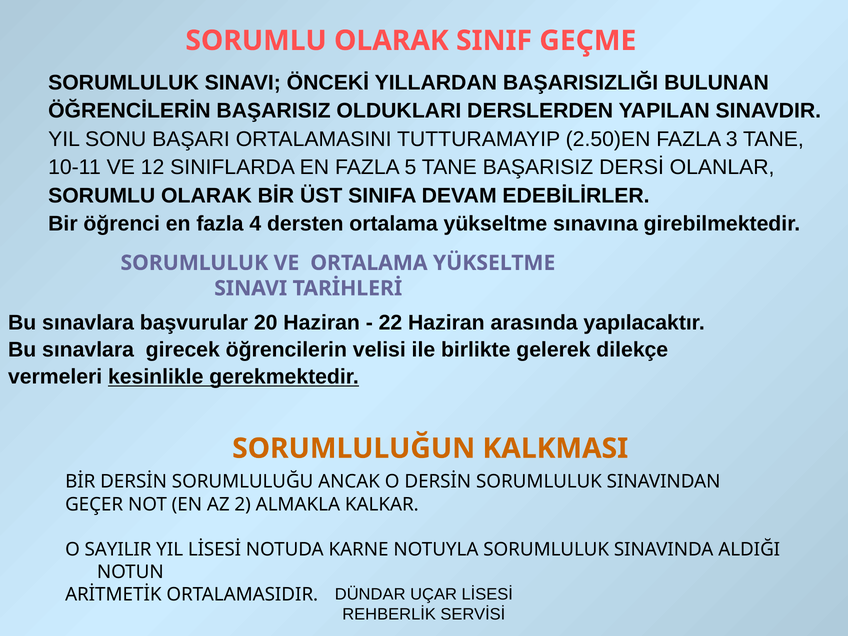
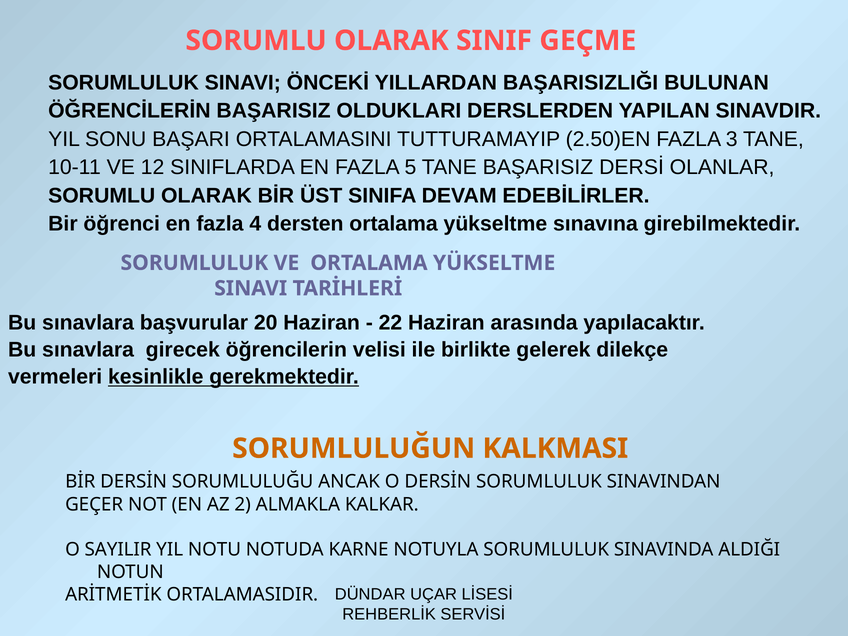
YIL LİSESİ: LİSESİ -> NOTU
